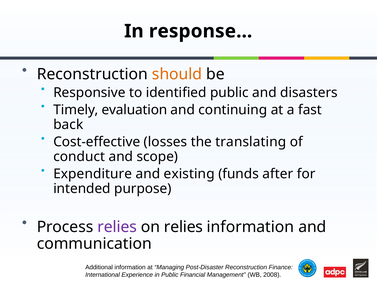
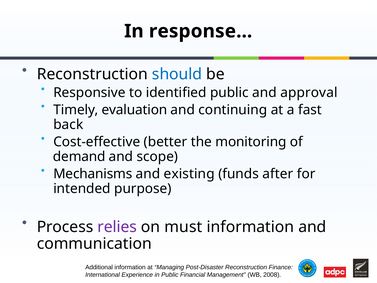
should colour: orange -> blue
disasters: disasters -> approval
losses: losses -> better
translating: translating -> monitoring
conduct: conduct -> demand
Expenditure: Expenditure -> Mechanisms
on relies: relies -> must
